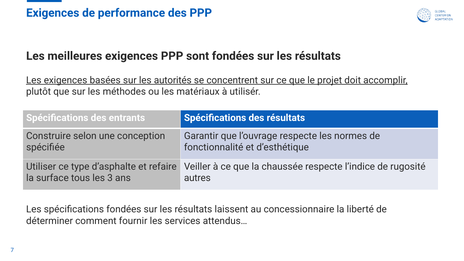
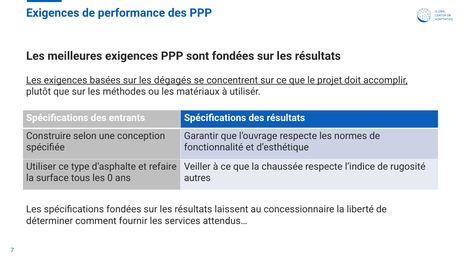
autorités: autorités -> dégagés
3: 3 -> 0
